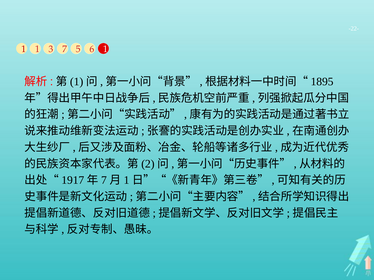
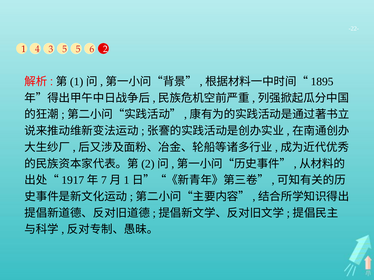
1 at (37, 49): 1 -> 4
3 7: 7 -> 5
6 1: 1 -> 2
